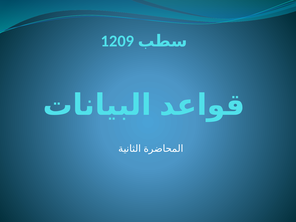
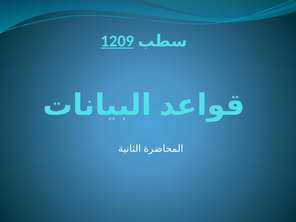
1209 underline: none -> present
